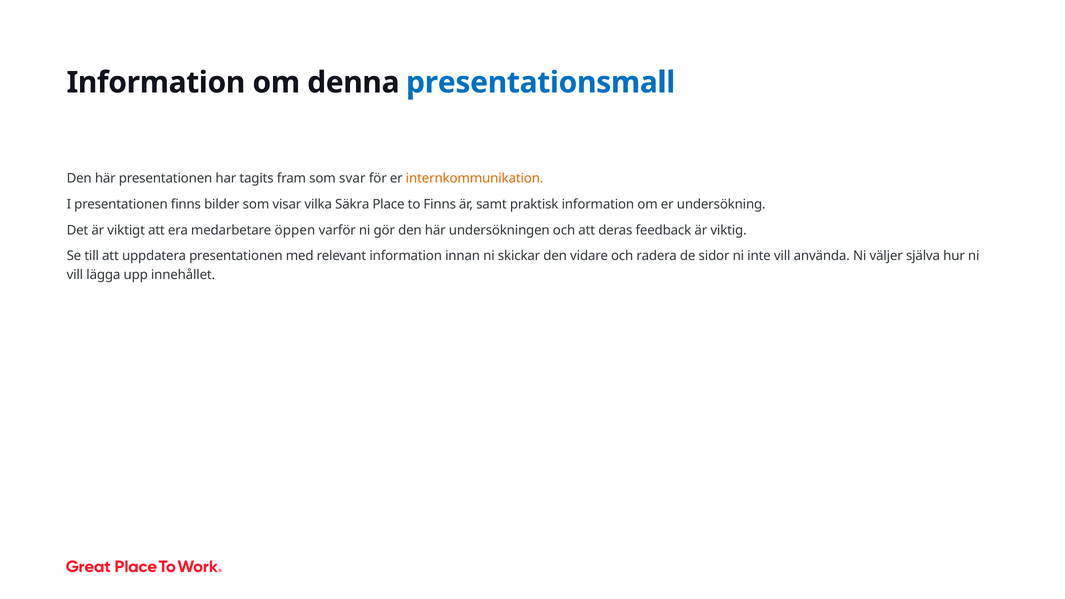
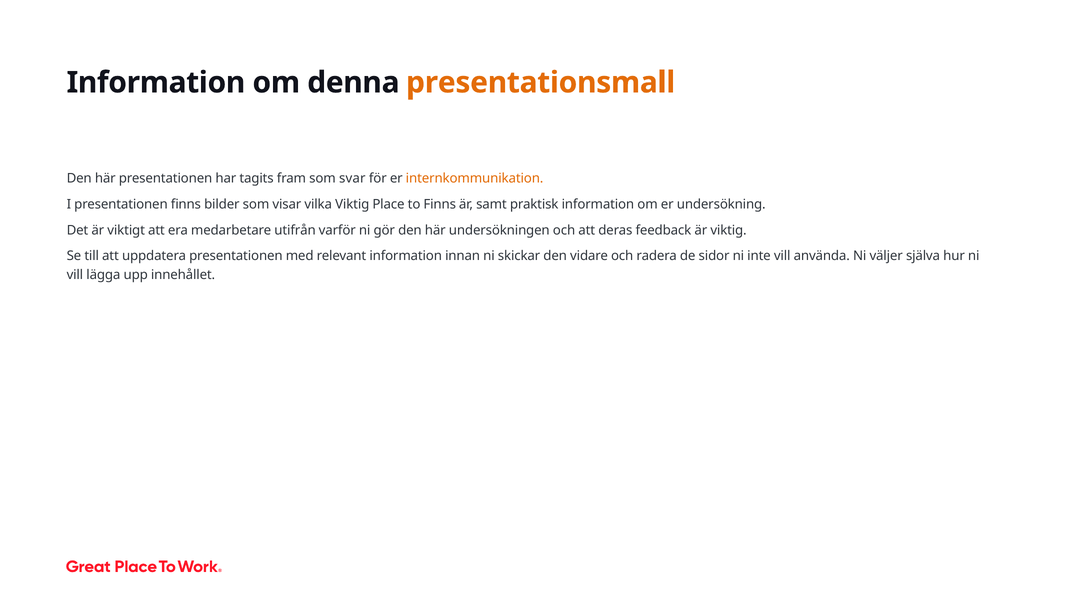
presentationsmall colour: blue -> orange
vilka Säkra: Säkra -> Viktig
öppen: öppen -> utifrån
